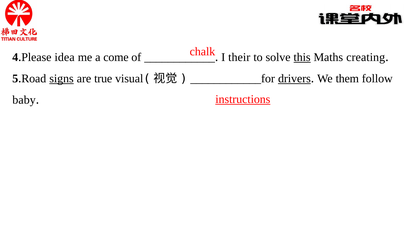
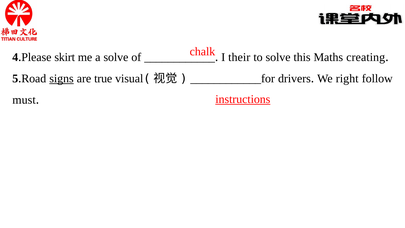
idea: idea -> skirt
a come: come -> solve
this underline: present -> none
drivers underline: present -> none
them: them -> right
baby: baby -> must
